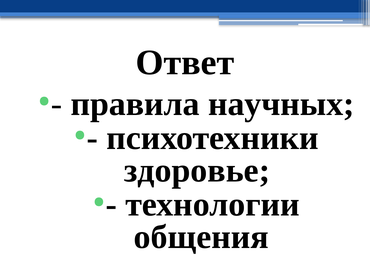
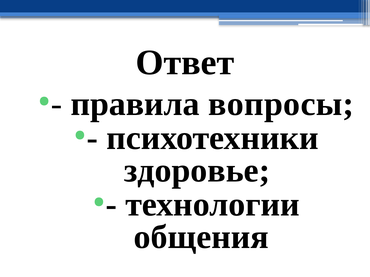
научных: научных -> вопросы
